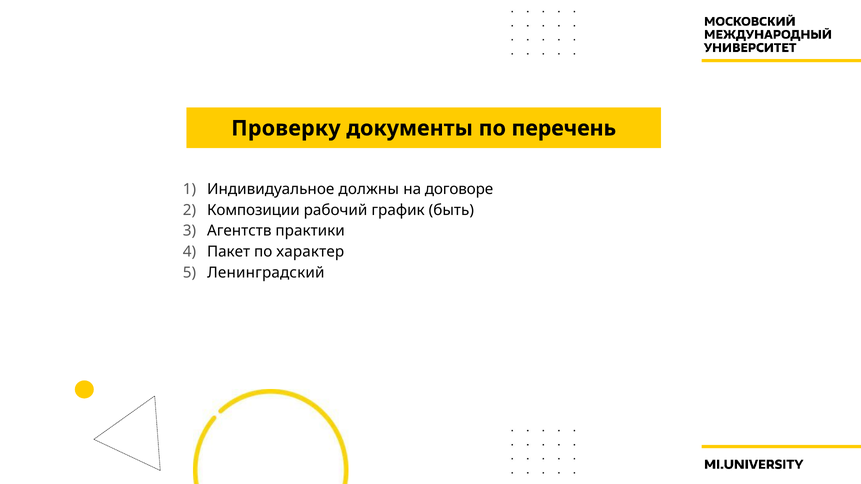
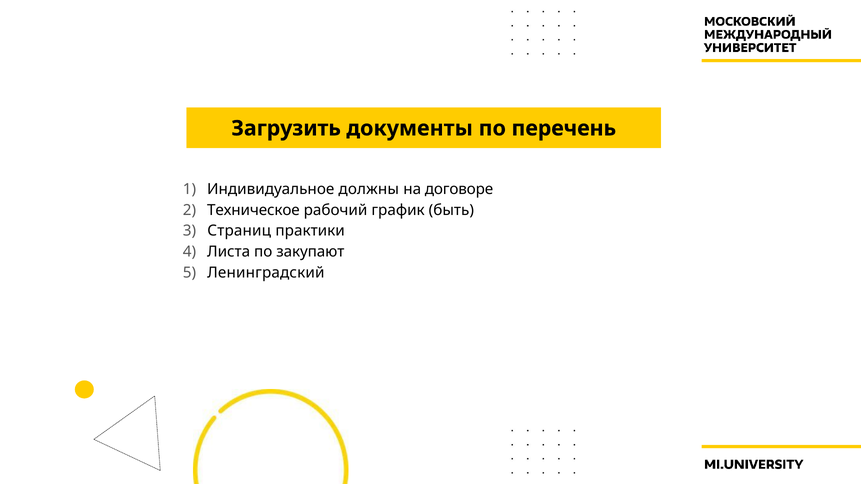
Проверку: Проверку -> Загрузить
Композиции: Композиции -> Техническое
Агентств: Агентств -> Страниц
Пакет: Пакет -> Листа
характер: характер -> закупают
